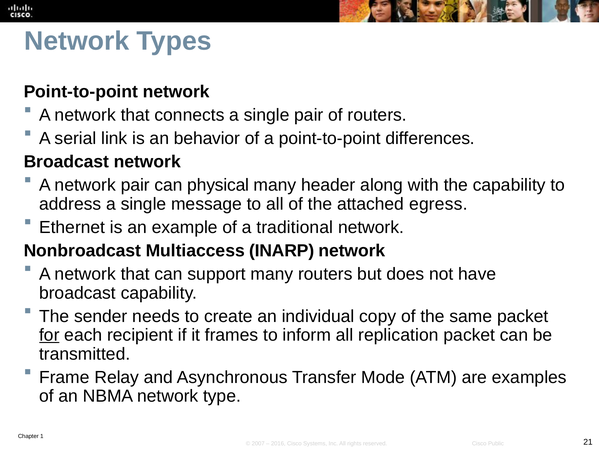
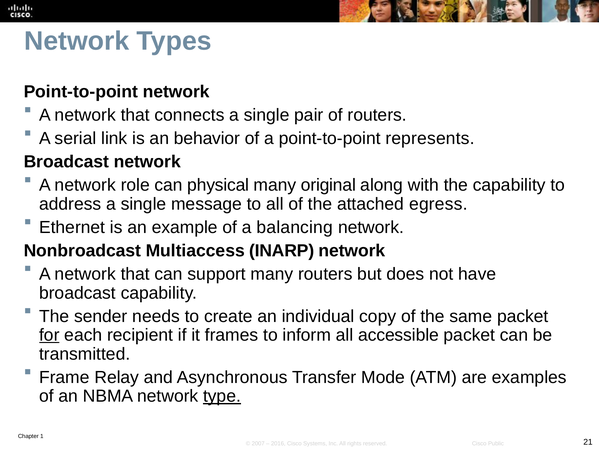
differences: differences -> represents
network pair: pair -> role
header: header -> original
traditional: traditional -> balancing
replication: replication -> accessible
type underline: none -> present
